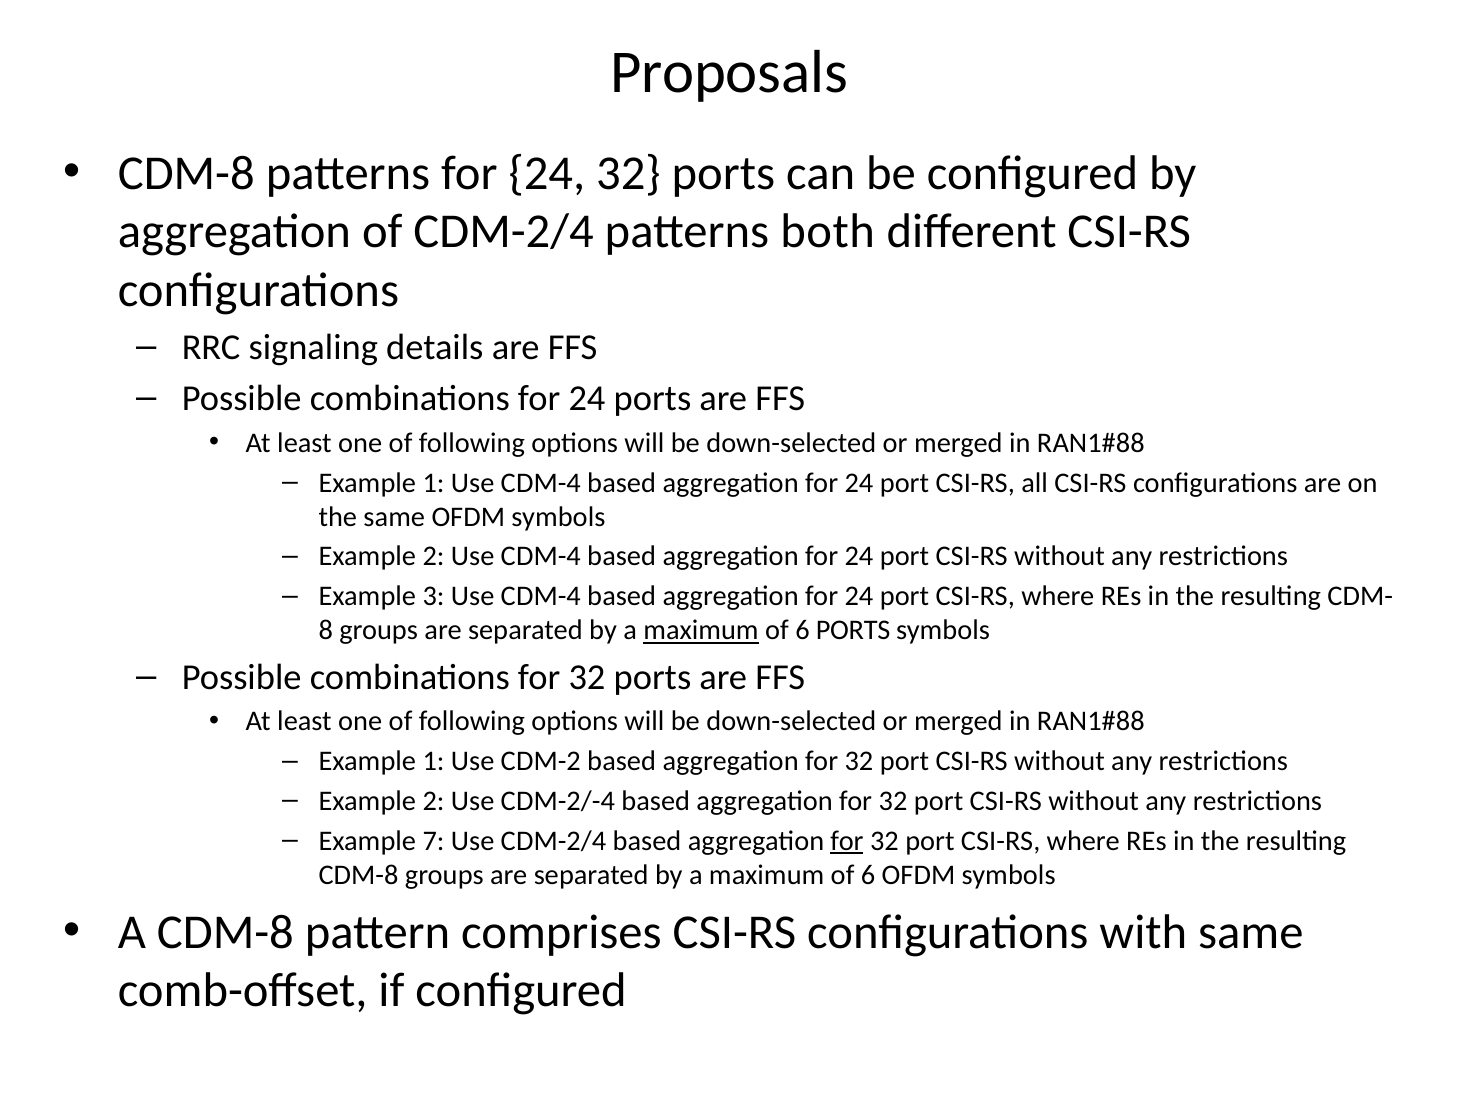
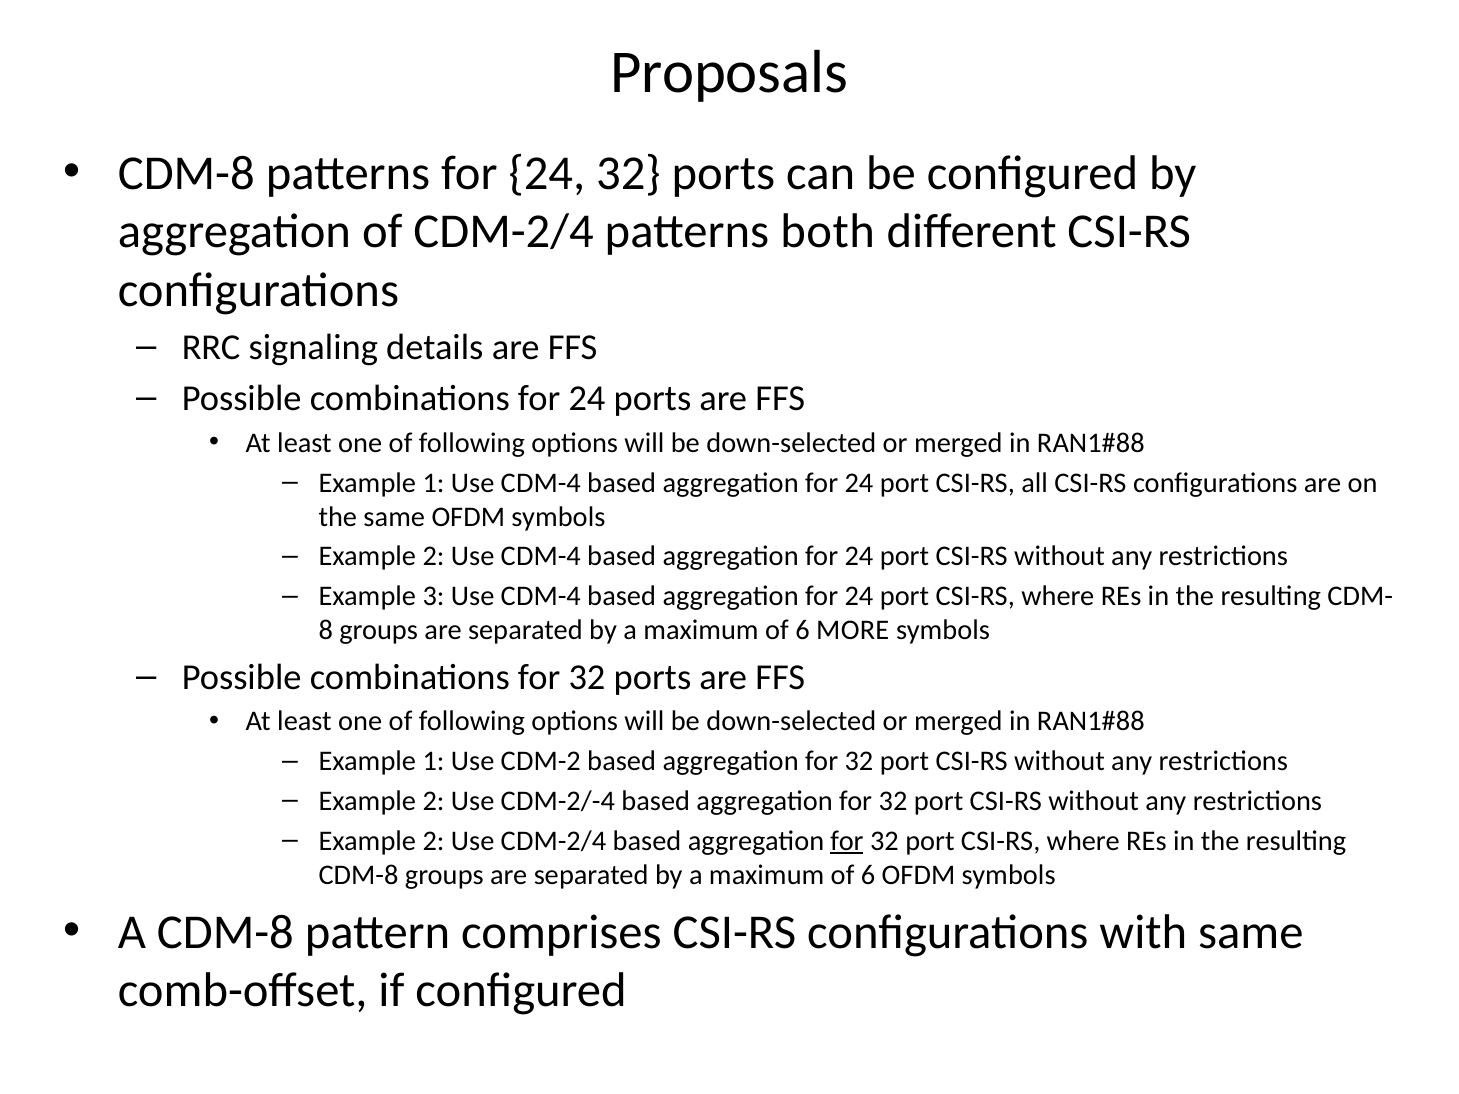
maximum at (701, 631) underline: present -> none
6 PORTS: PORTS -> MORE
7 at (434, 841): 7 -> 2
